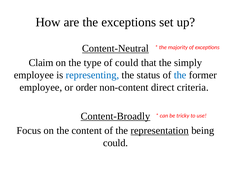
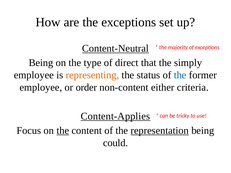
Claim at (41, 63): Claim -> Being
of could: could -> direct
representing colour: blue -> orange
direct: direct -> either
Content-Broadly: Content-Broadly -> Content-Applies
the at (63, 131) underline: none -> present
